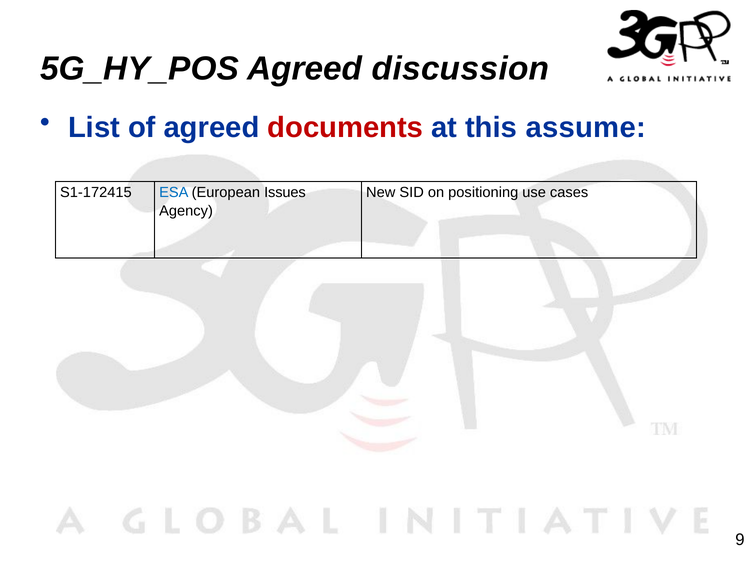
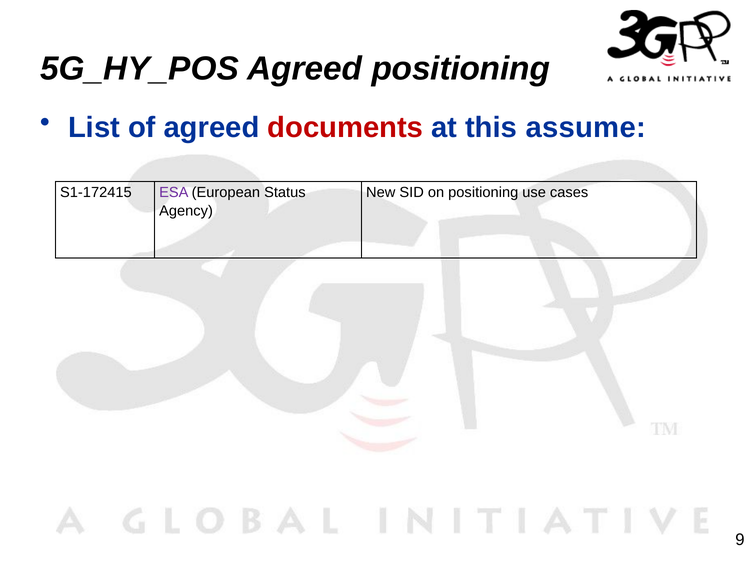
Agreed discussion: discussion -> positioning
ESA colour: blue -> purple
Issues: Issues -> Status
